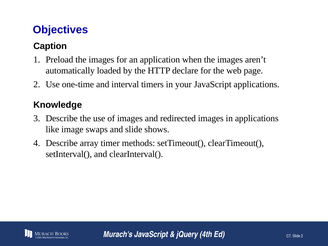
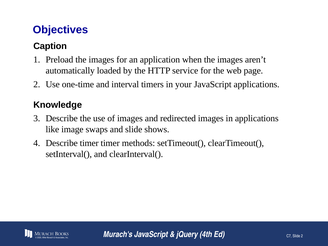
declare: declare -> service
Describe array: array -> timer
